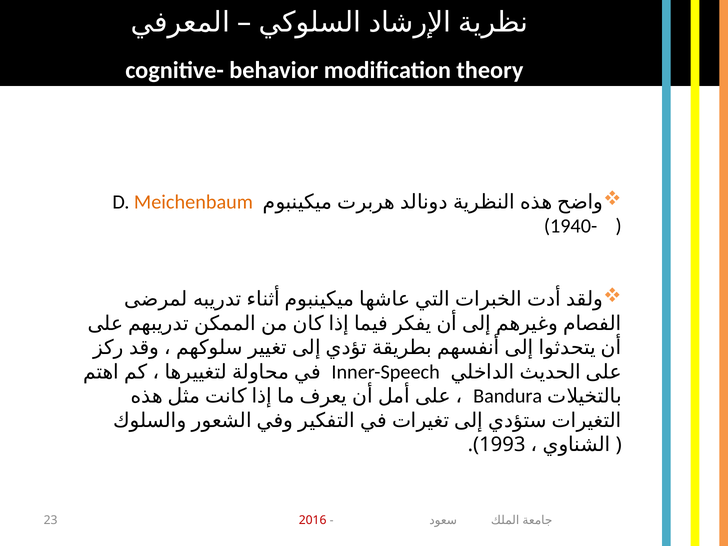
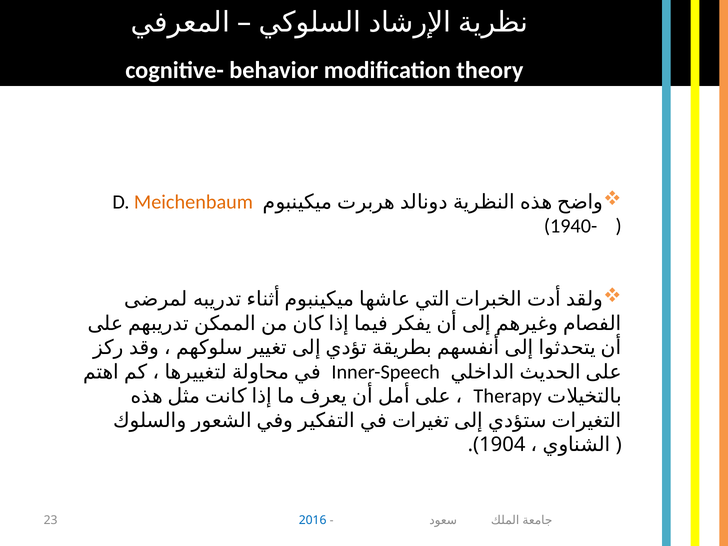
Bandura: Bandura -> Therapy
1993: 1993 -> 1904
2016 colour: red -> blue
